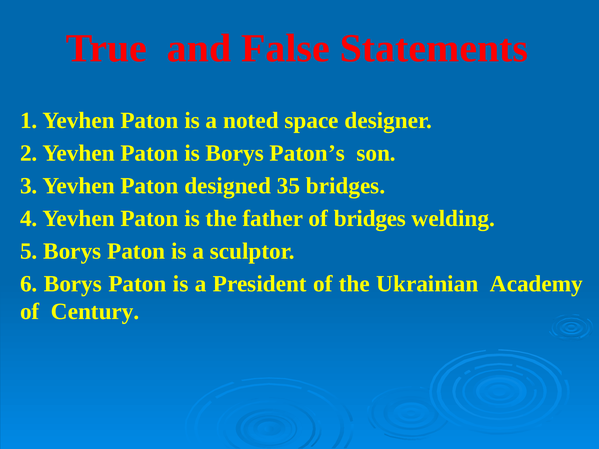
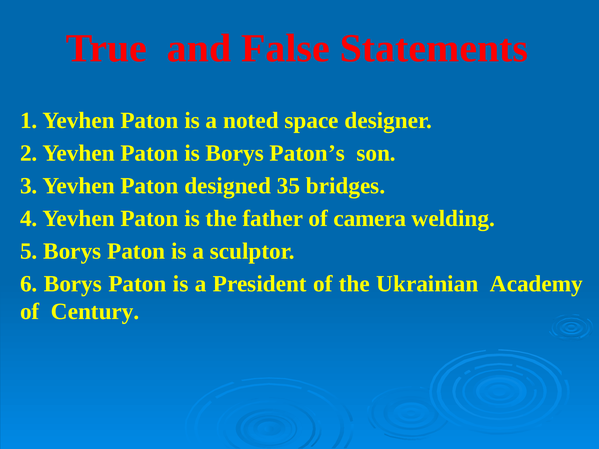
of bridges: bridges -> camera
